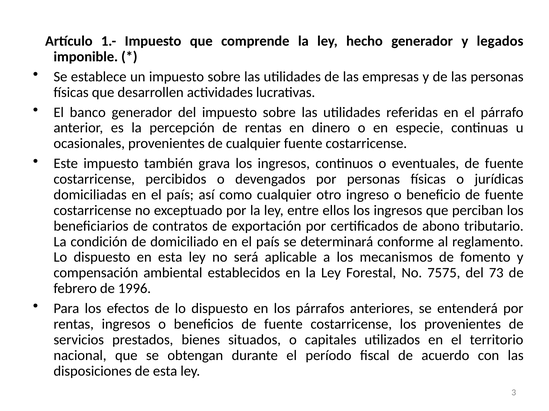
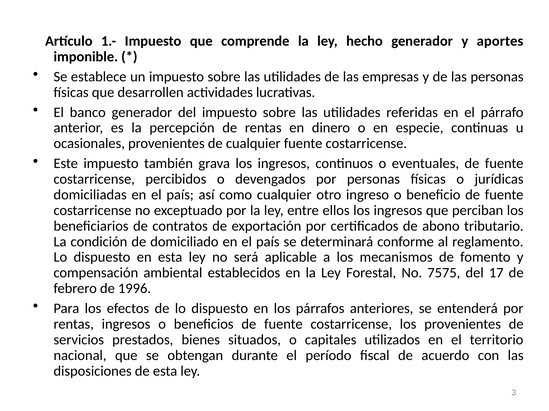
legados: legados -> aportes
73: 73 -> 17
